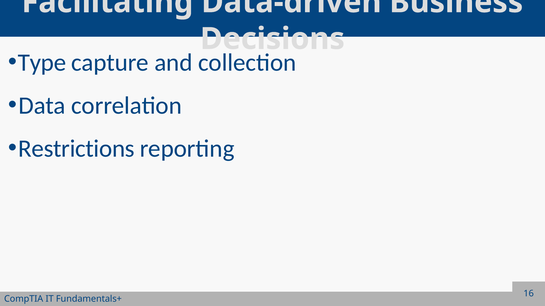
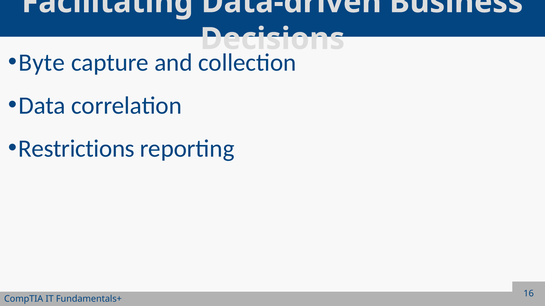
Type: Type -> Byte
